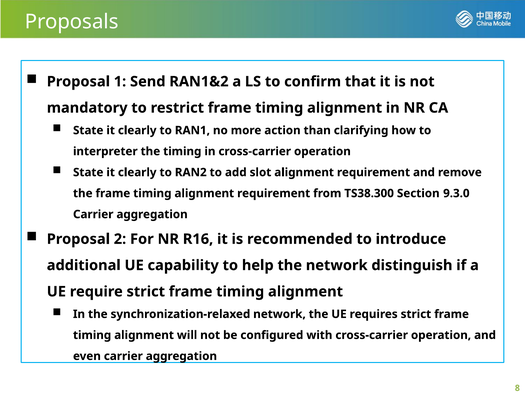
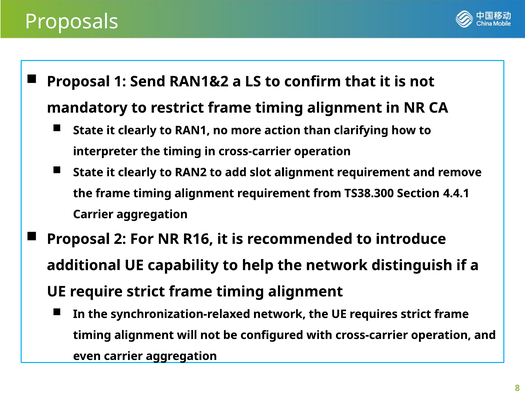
9.3.0: 9.3.0 -> 4.4.1
